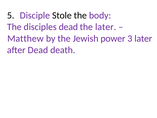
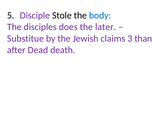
body colour: purple -> blue
disciples dead: dead -> does
Matthew: Matthew -> Substitue
power: power -> claims
3 later: later -> than
